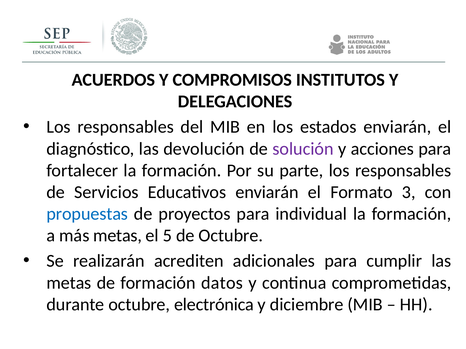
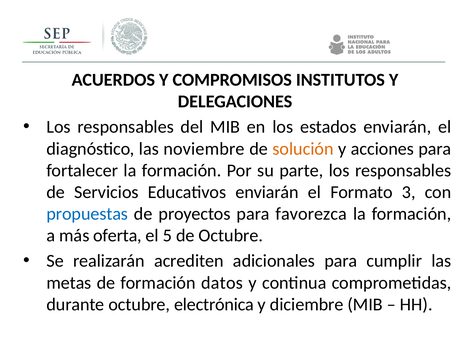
devolución: devolución -> noviembre
solución colour: purple -> orange
individual: individual -> favorezca
más metas: metas -> oferta
